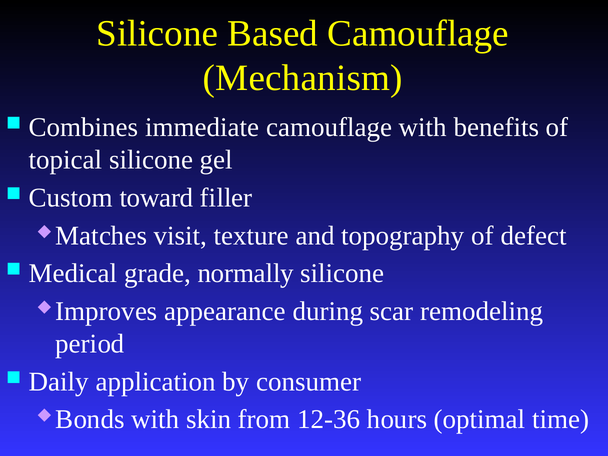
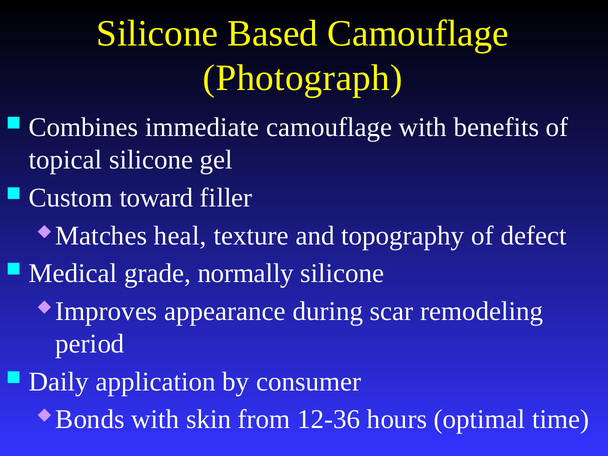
Mechanism: Mechanism -> Photograph
visit: visit -> heal
